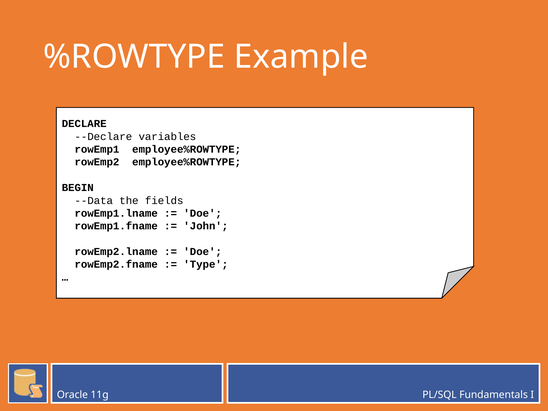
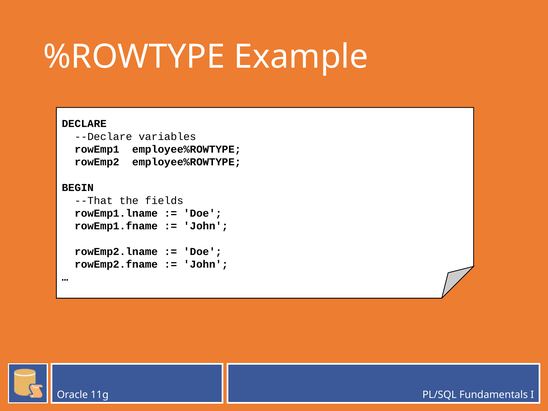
--Data: --Data -> --That
Type at (206, 264): Type -> John
